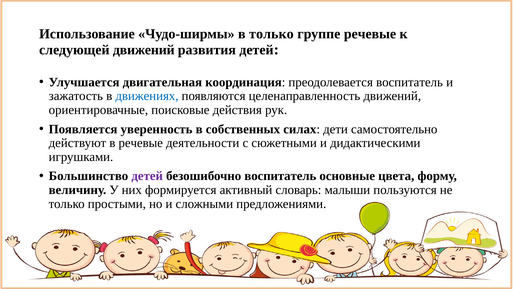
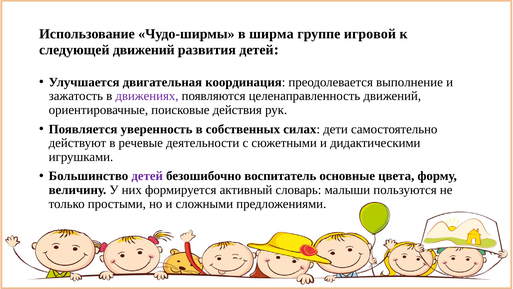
в только: только -> ширма
группе речевые: речевые -> игровой
преодолевается воспитатель: воспитатель -> выполнение
движениях colour: blue -> purple
